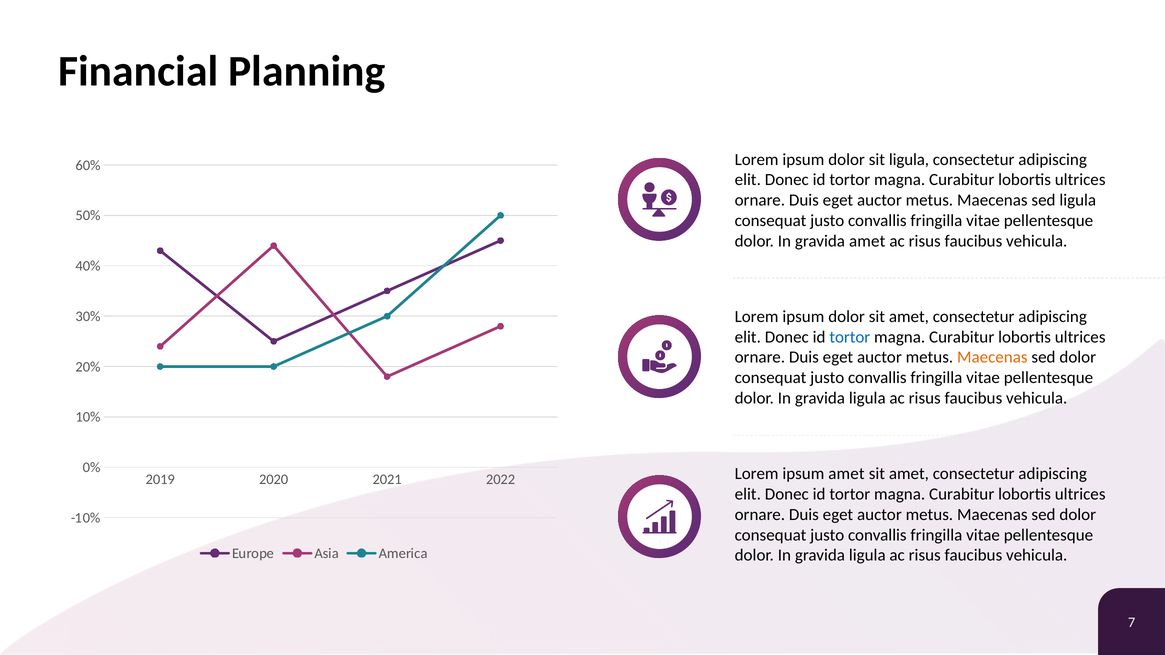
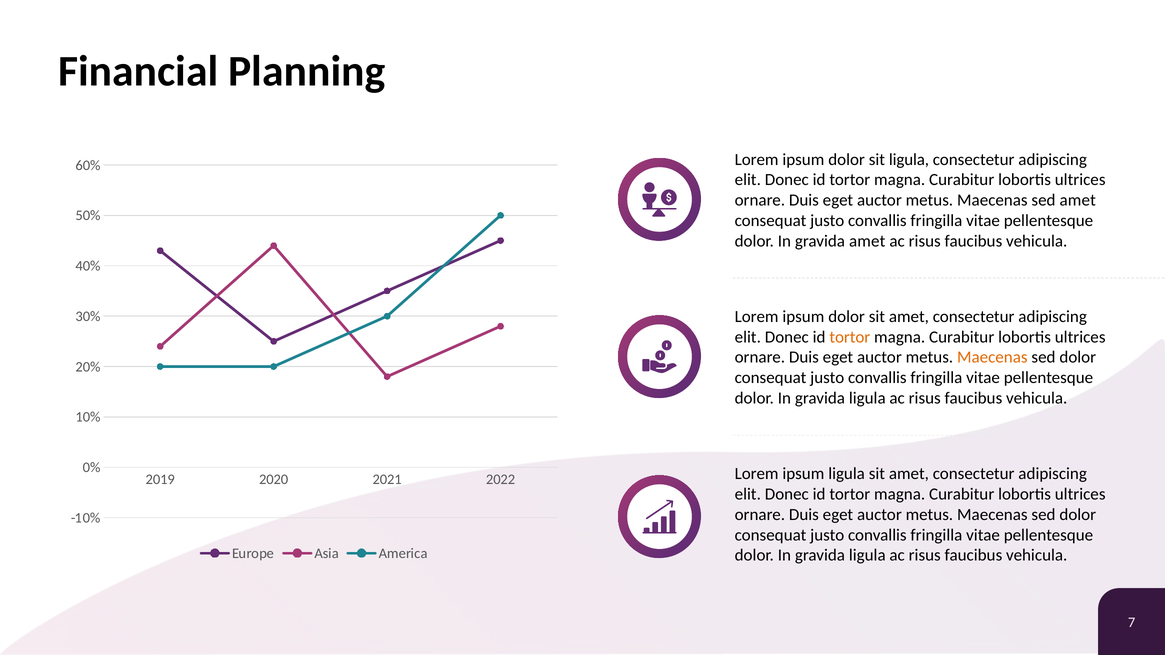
sed ligula: ligula -> amet
tortor at (850, 337) colour: blue -> orange
ipsum amet: amet -> ligula
